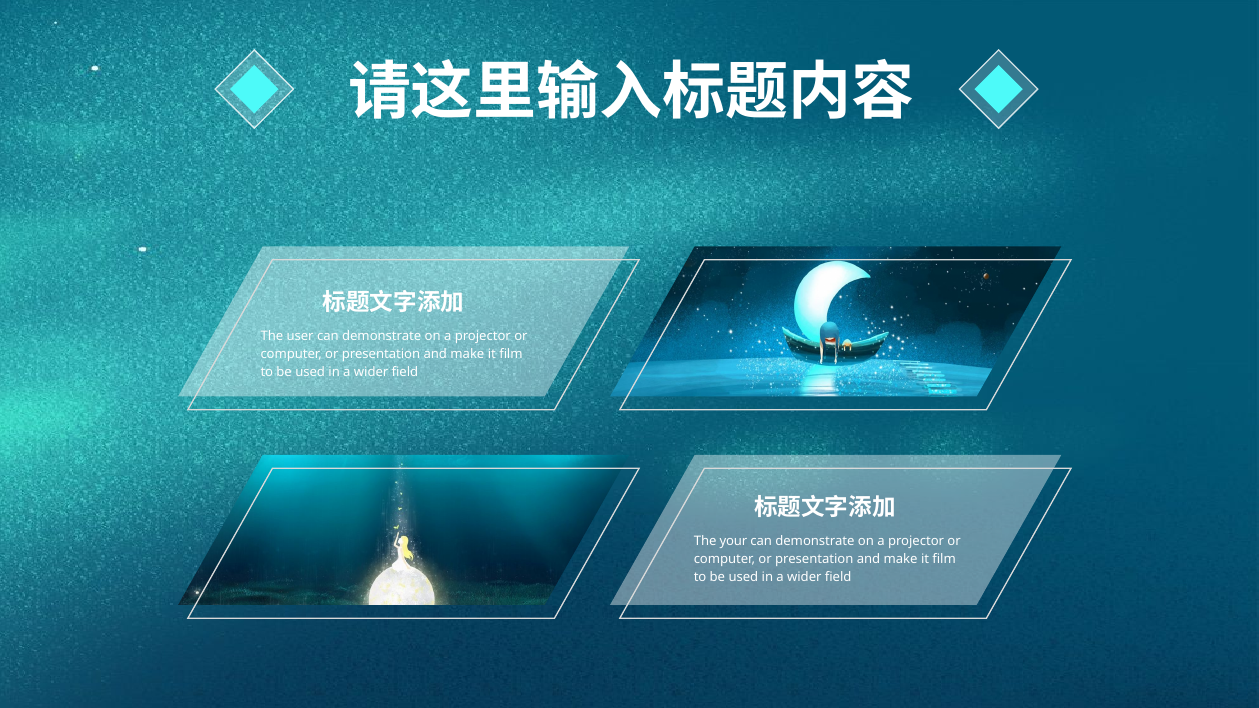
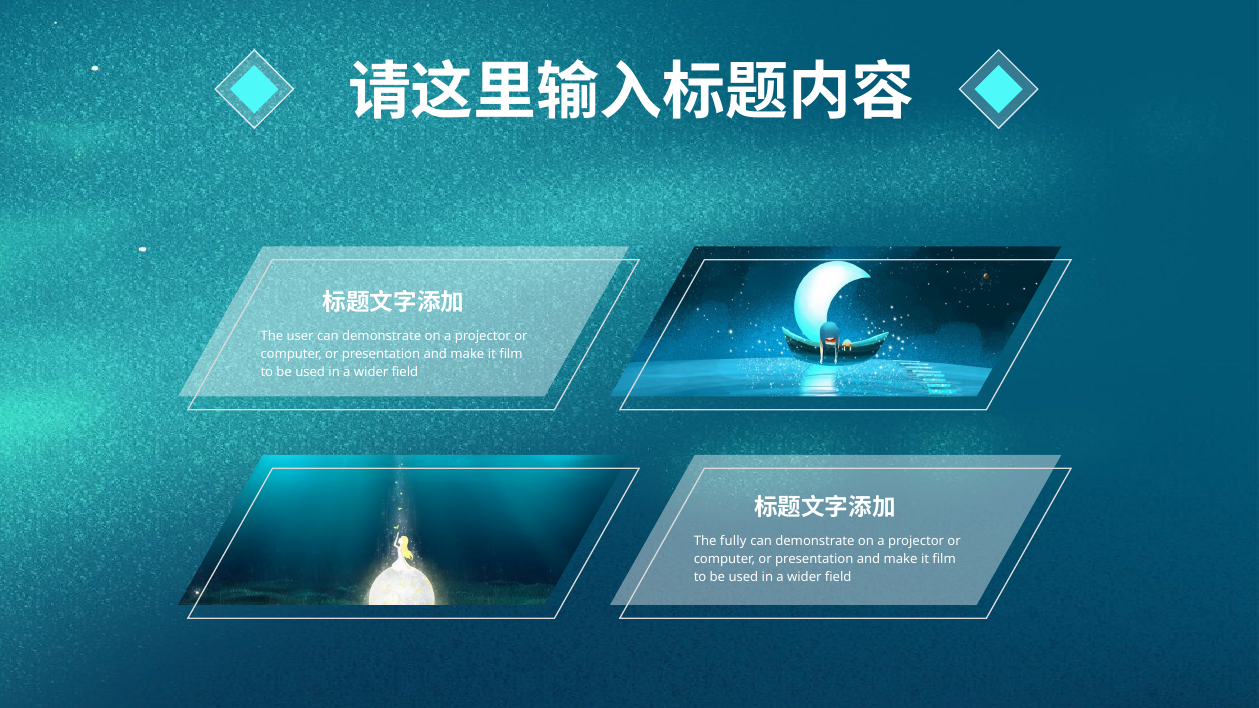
your: your -> fully
